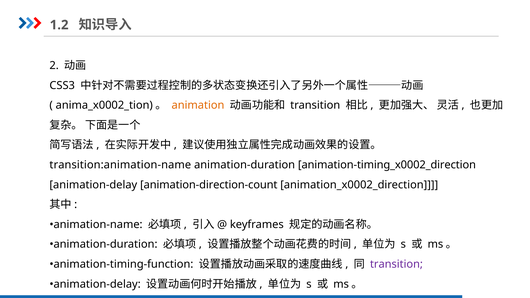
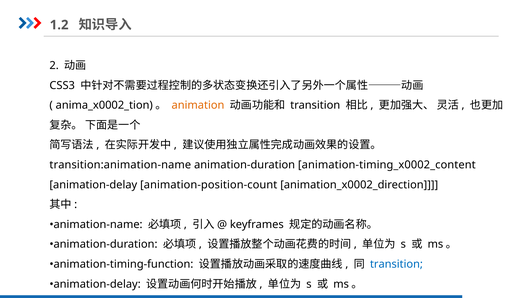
animation-timing_x0002_direction: animation-timing_x0002_direction -> animation-timing_x0002_content
animation-direction-count: animation-direction-count -> animation-position-count
transition at (396, 264) colour: purple -> blue
